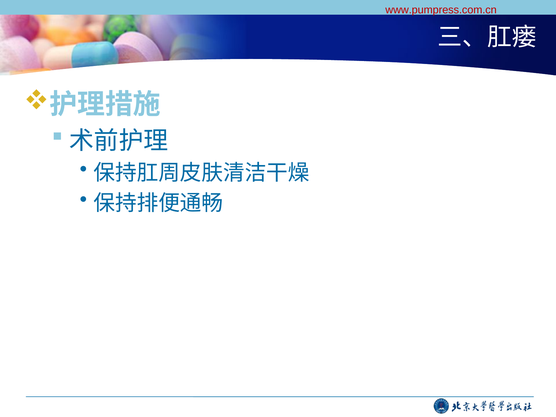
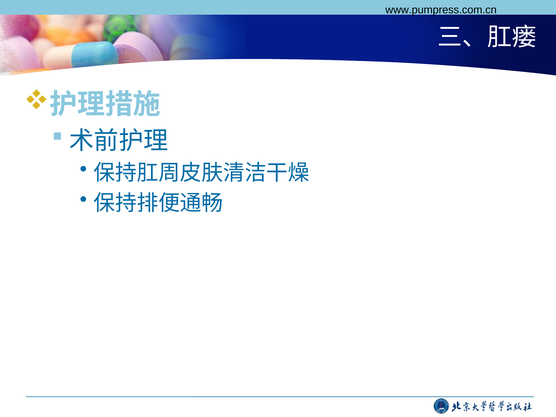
www.pumpress.com.cn colour: red -> black
